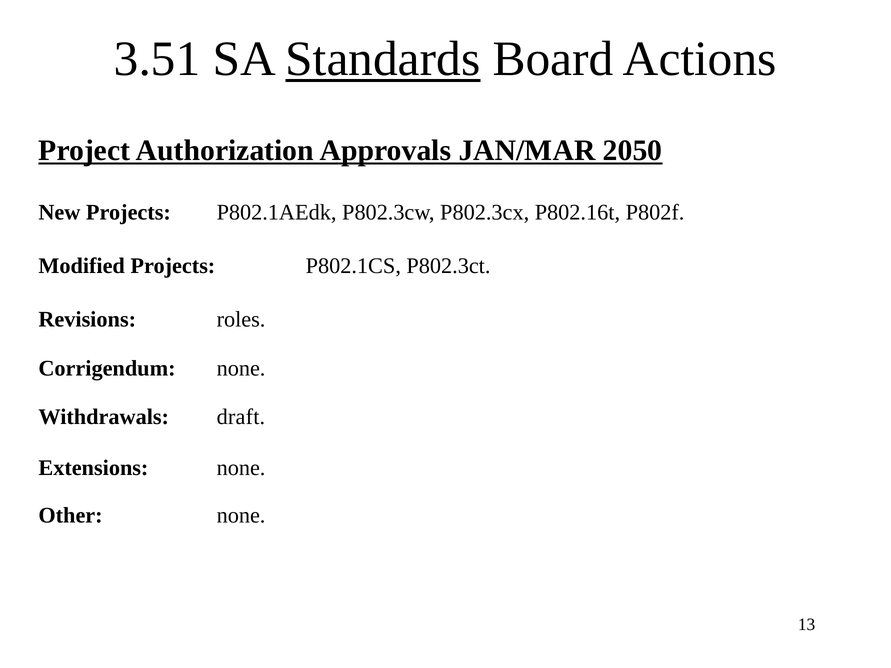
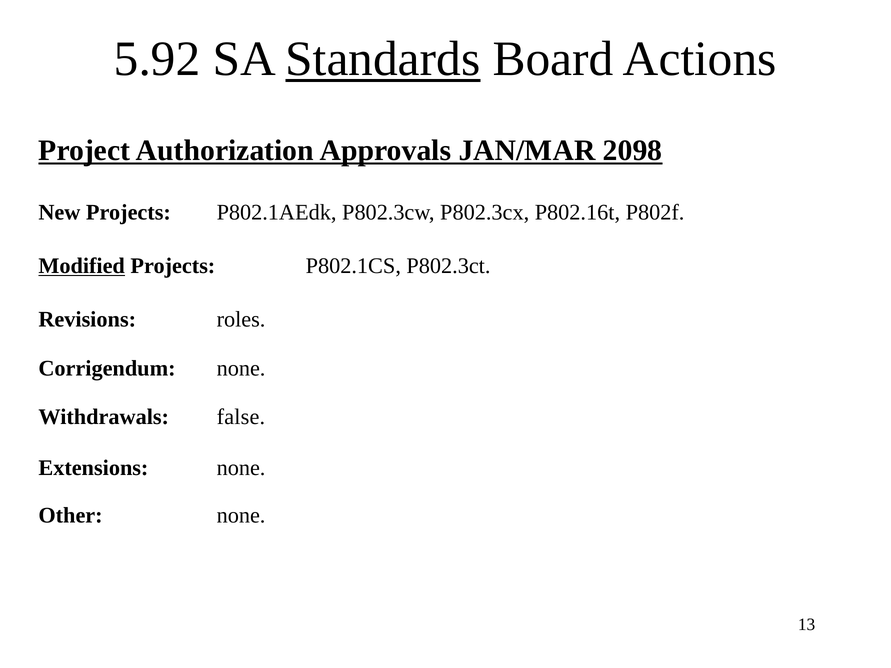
3.51: 3.51 -> 5.92
2050: 2050 -> 2098
Modified underline: none -> present
draft: draft -> false
